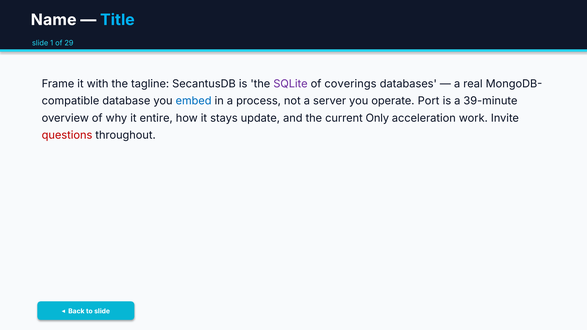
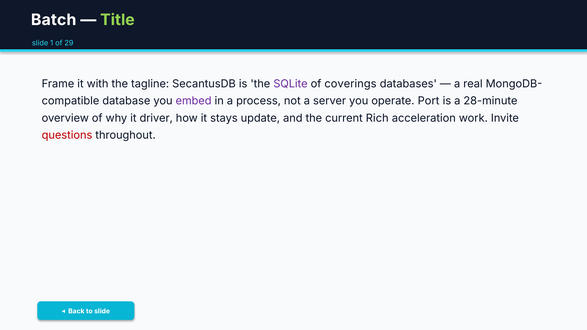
Name: Name -> Batch
Title colour: light blue -> light green
embed colour: blue -> purple
39-minute: 39-minute -> 28-minute
entire: entire -> driver
Only: Only -> Rich
